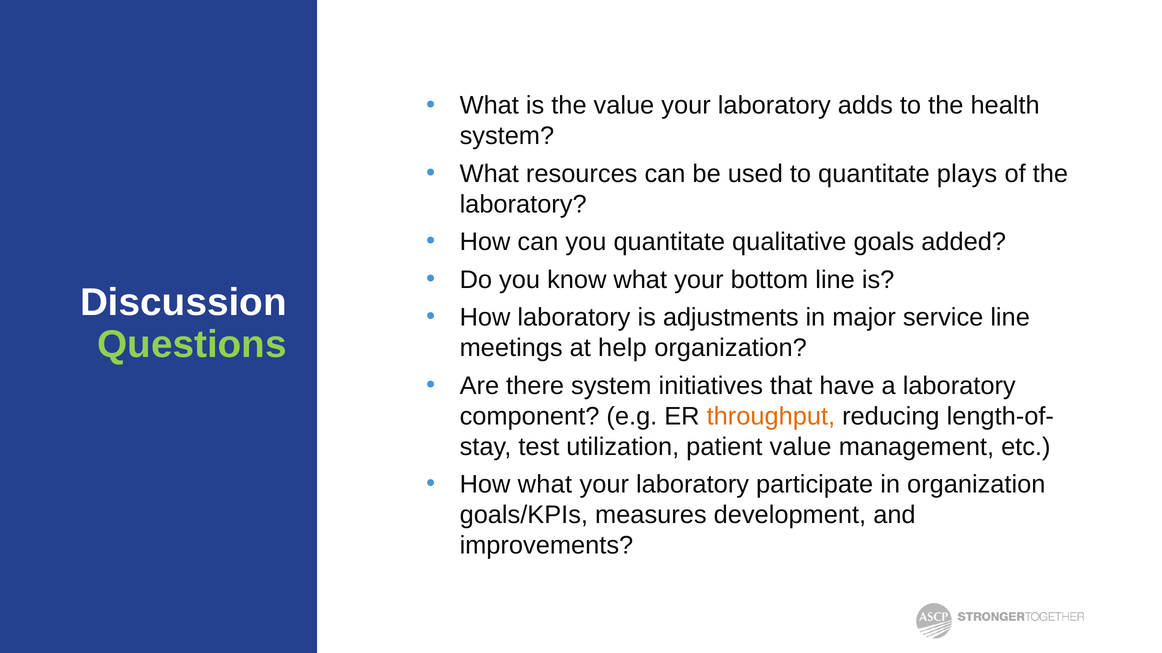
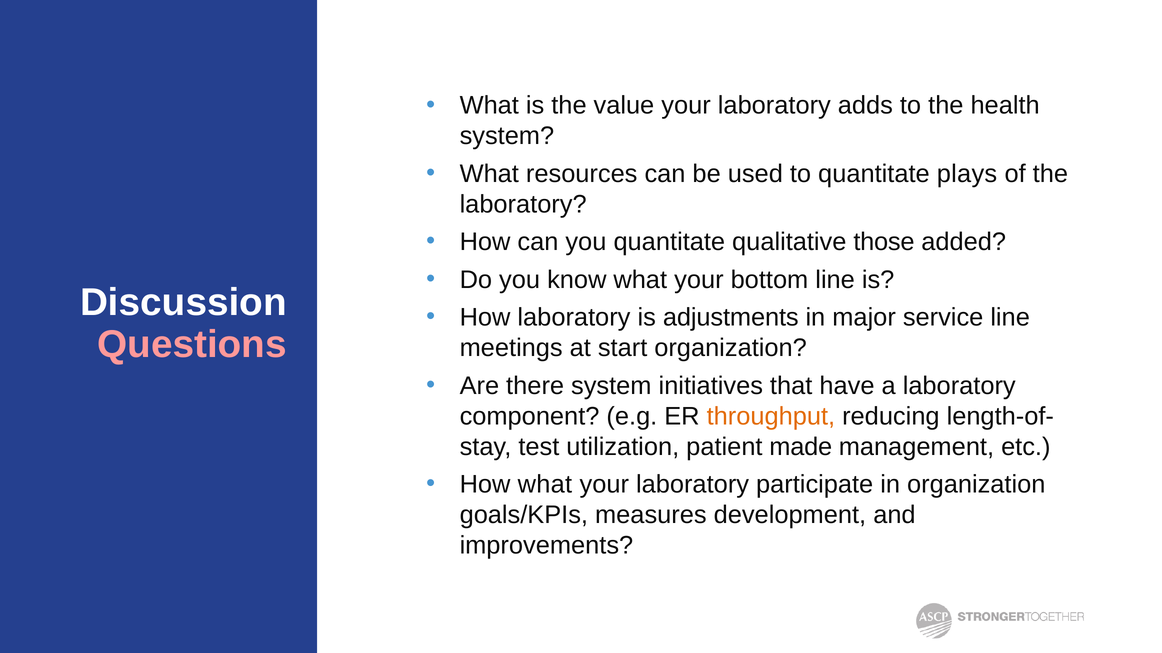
goals: goals -> those
Questions colour: light green -> pink
help: help -> start
patient value: value -> made
